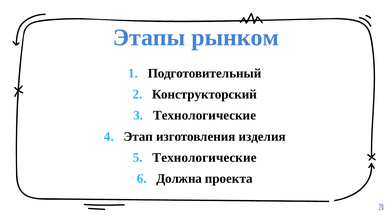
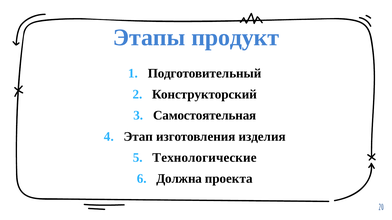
рынком: рынком -> продукт
Технологические at (205, 116): Технологические -> Самостоятельная
